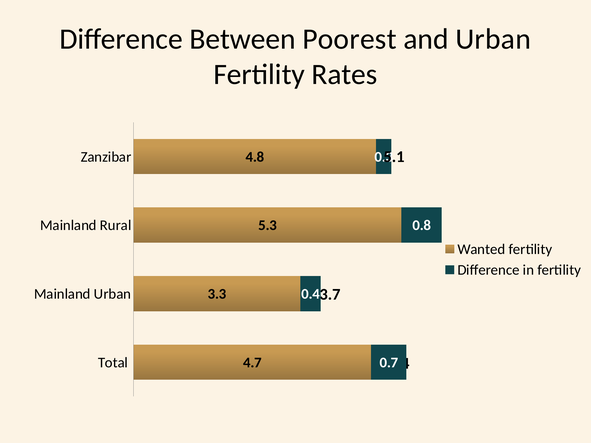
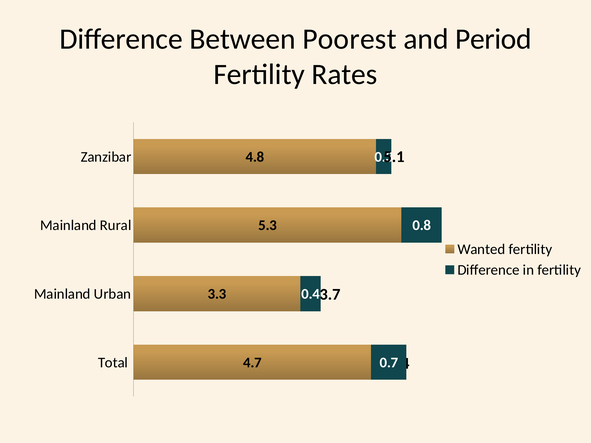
and Urban: Urban -> Period
